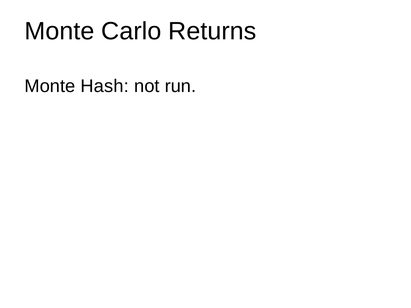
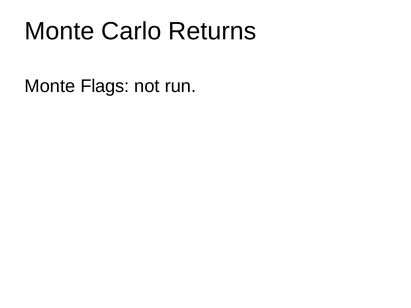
Hash: Hash -> Flags
